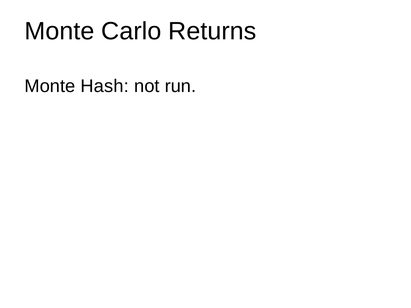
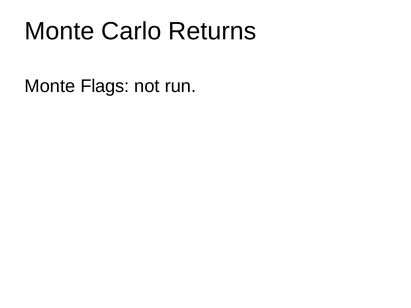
Hash: Hash -> Flags
